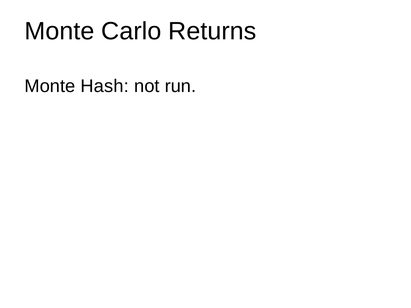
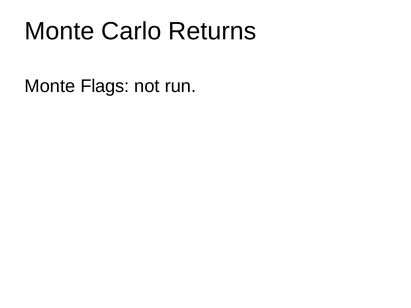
Hash: Hash -> Flags
